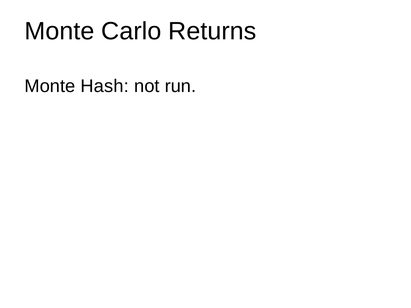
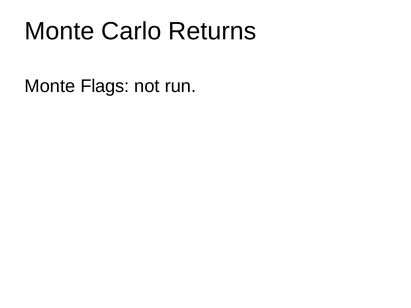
Hash: Hash -> Flags
